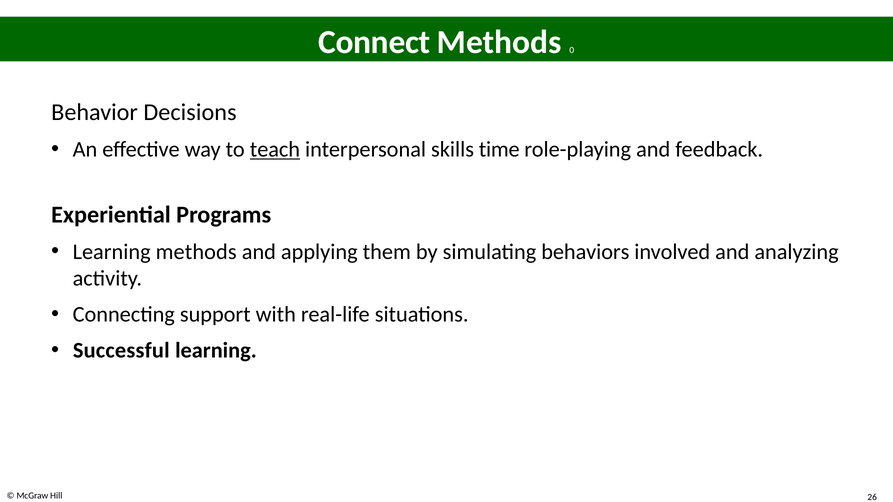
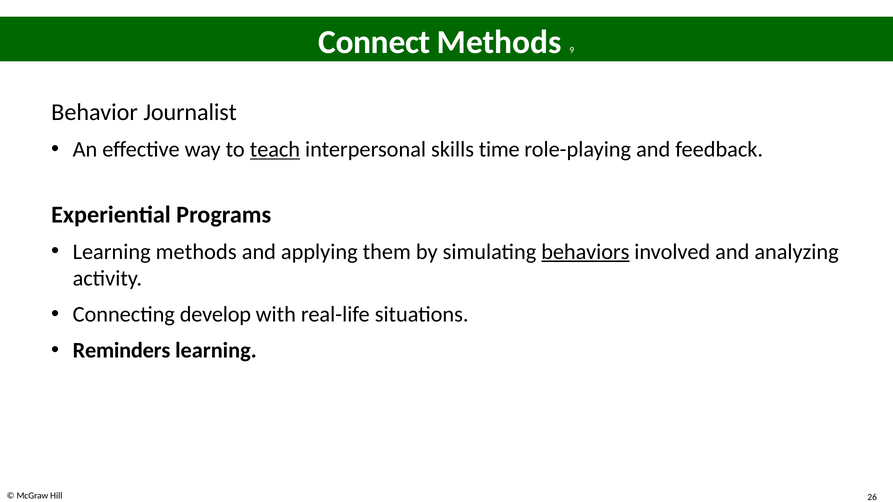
0: 0 -> 9
Decisions: Decisions -> Journalist
behaviors underline: none -> present
support: support -> develop
Successful: Successful -> Reminders
